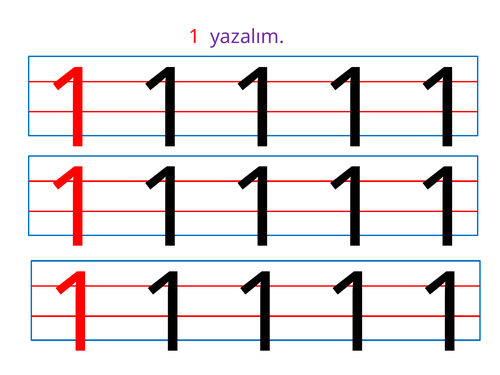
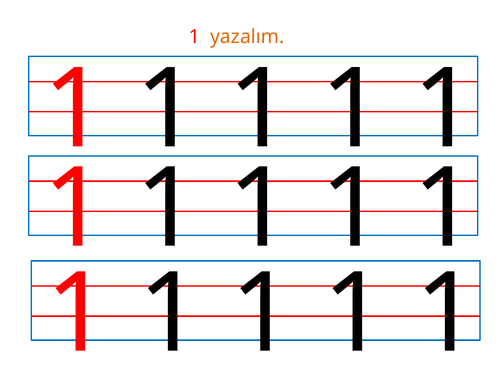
yazalım colour: purple -> orange
